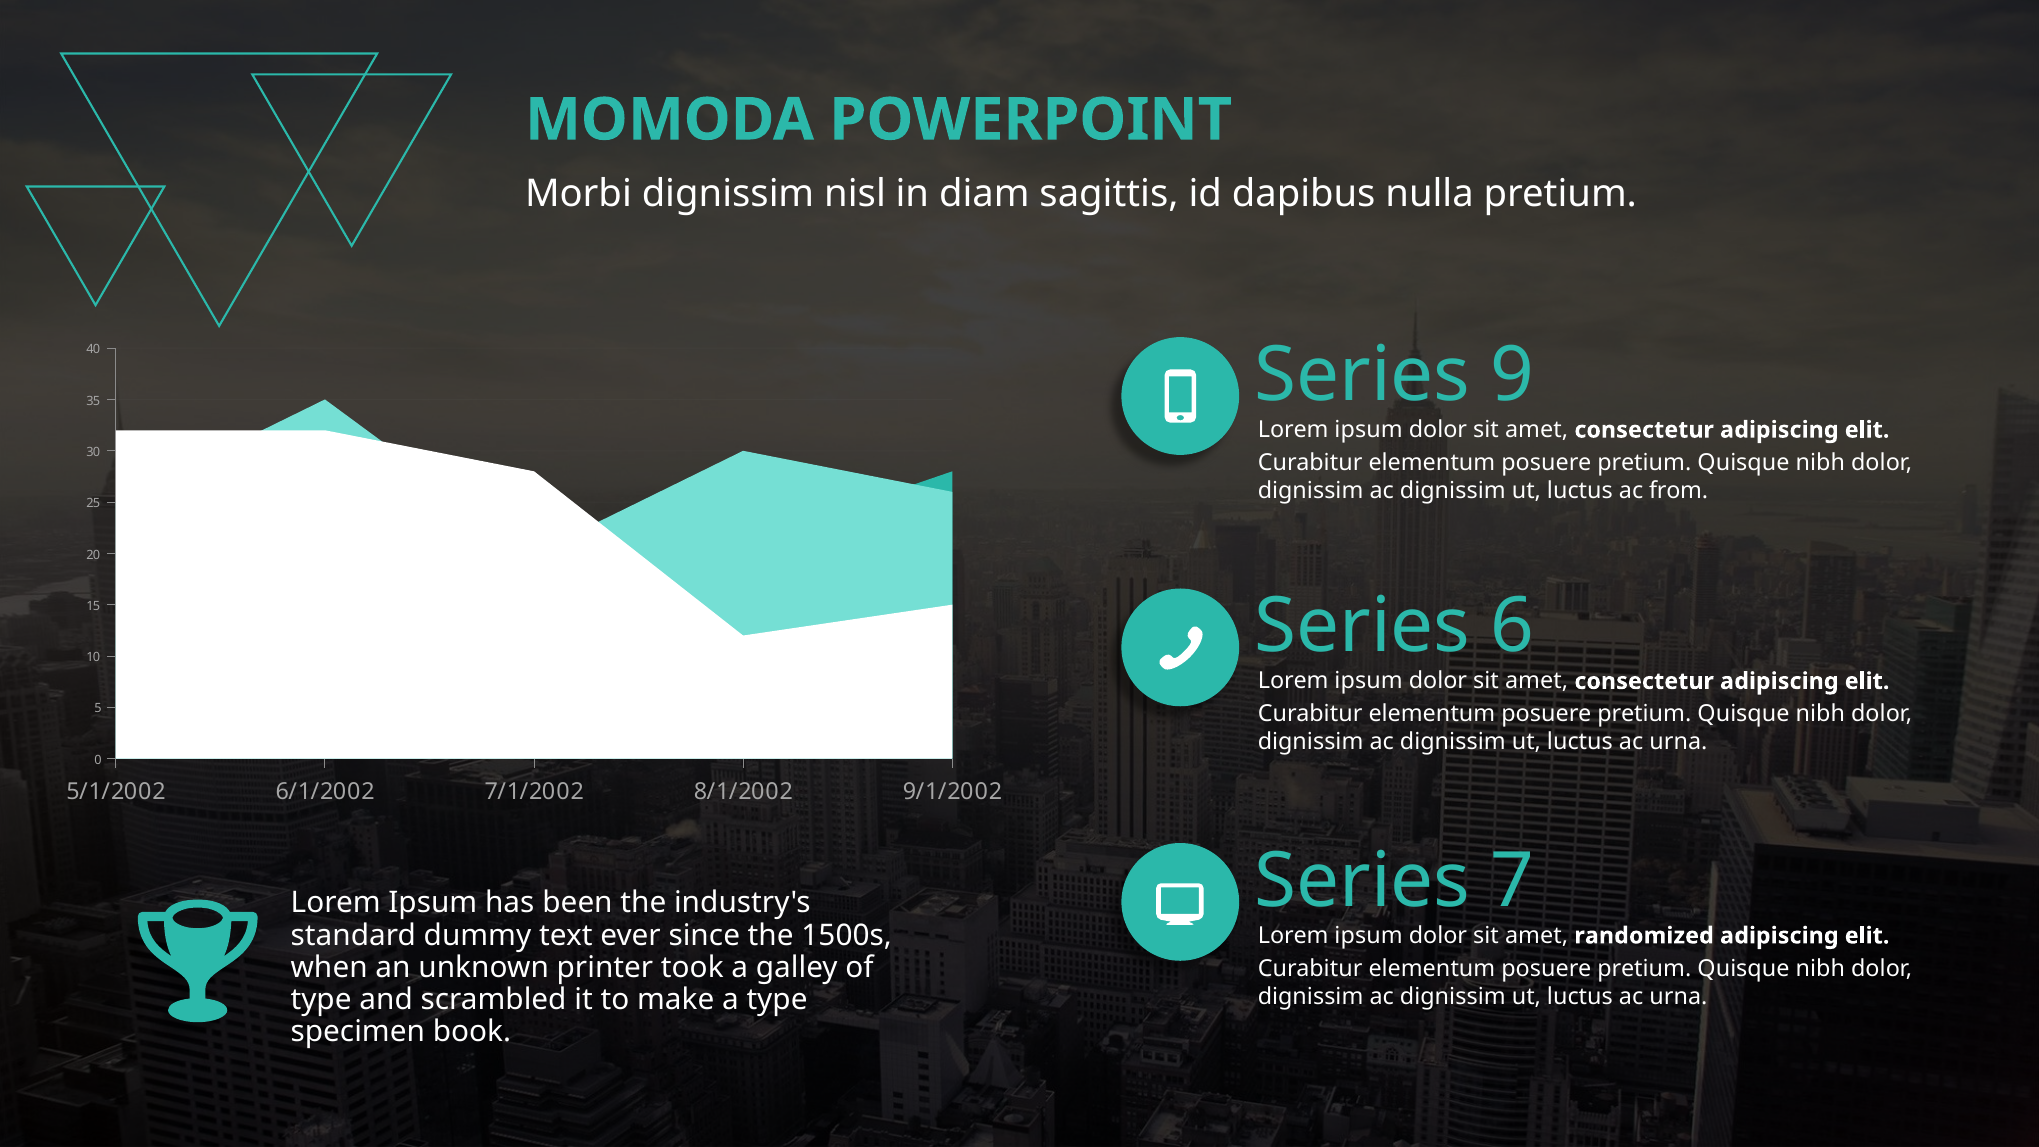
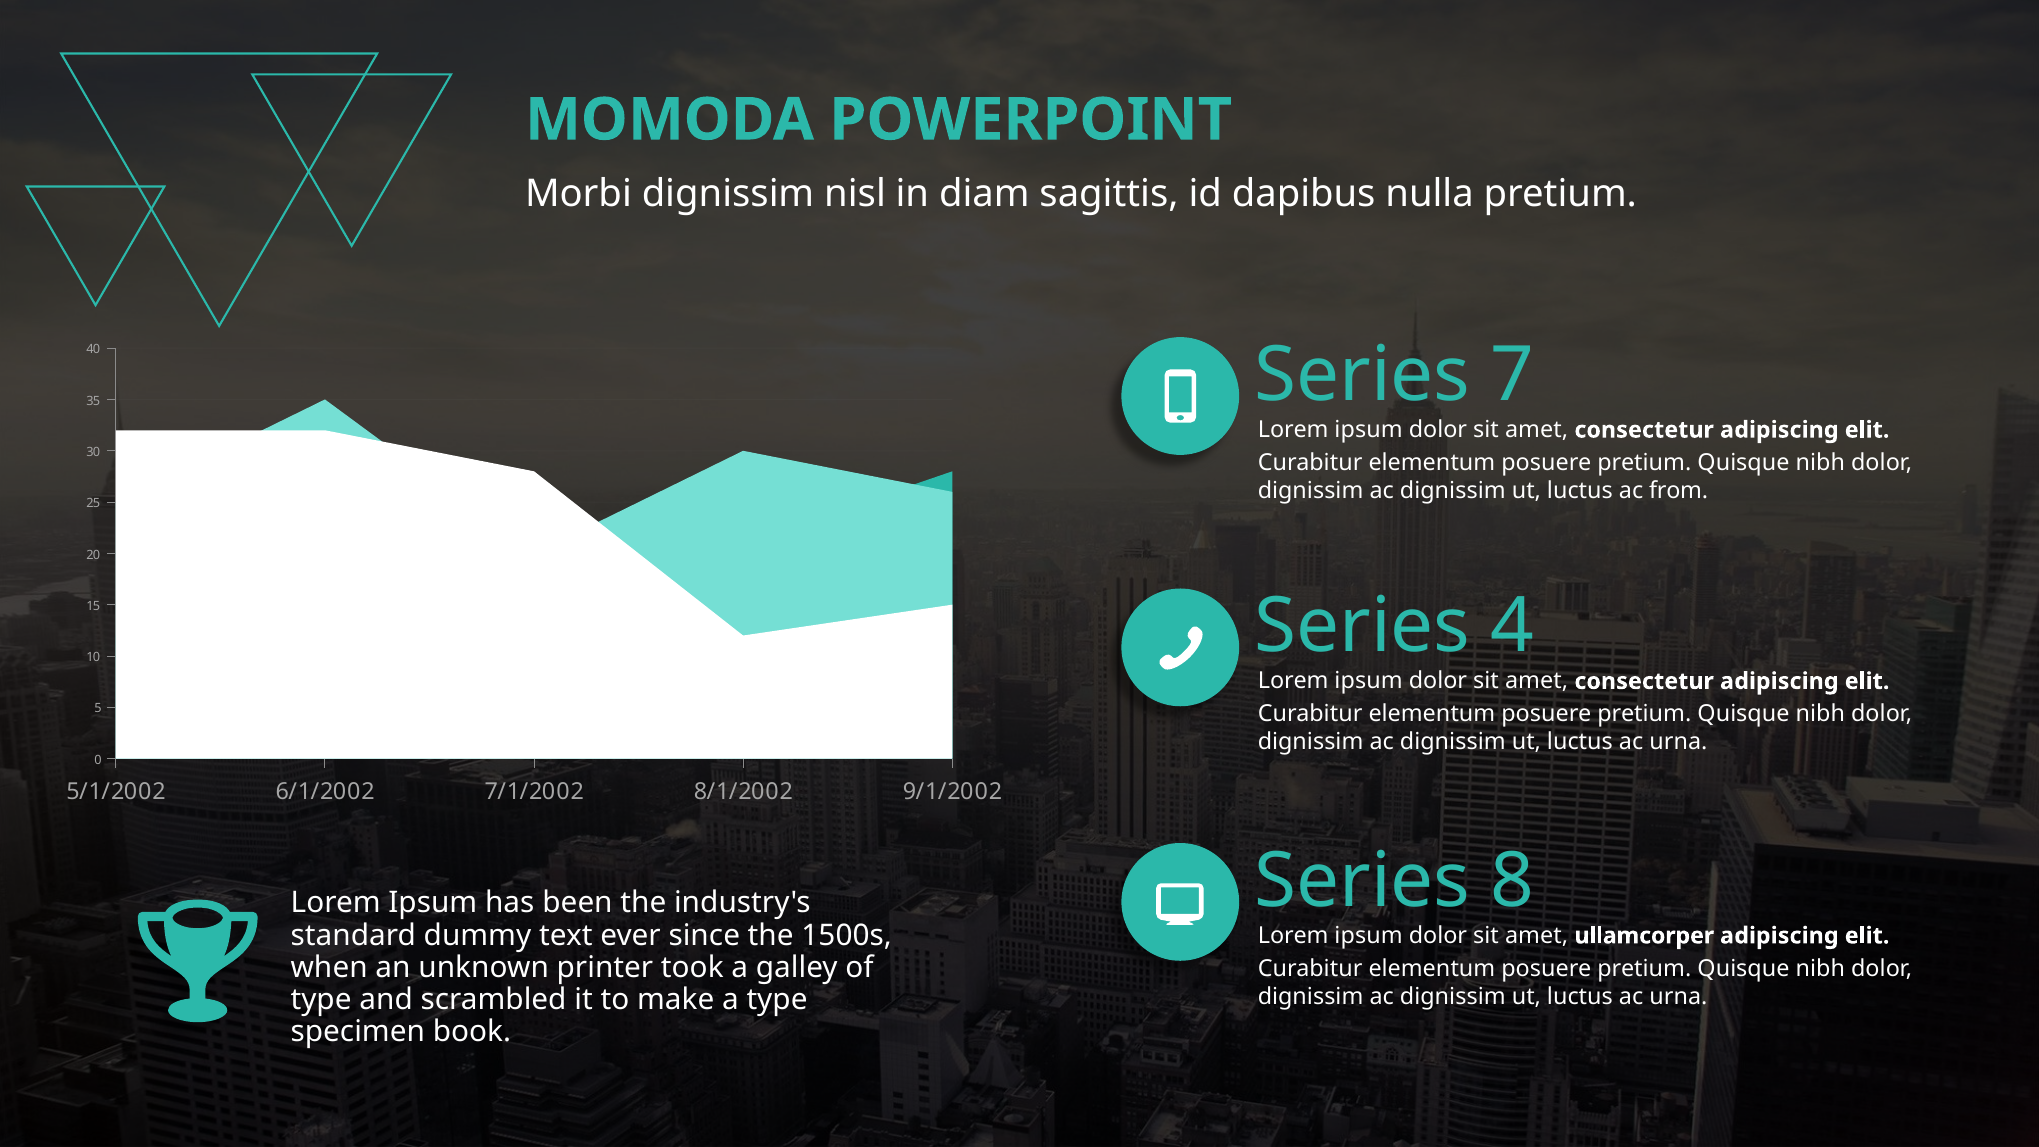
9: 9 -> 7
6: 6 -> 4
7: 7 -> 8
randomized: randomized -> ullamcorper
